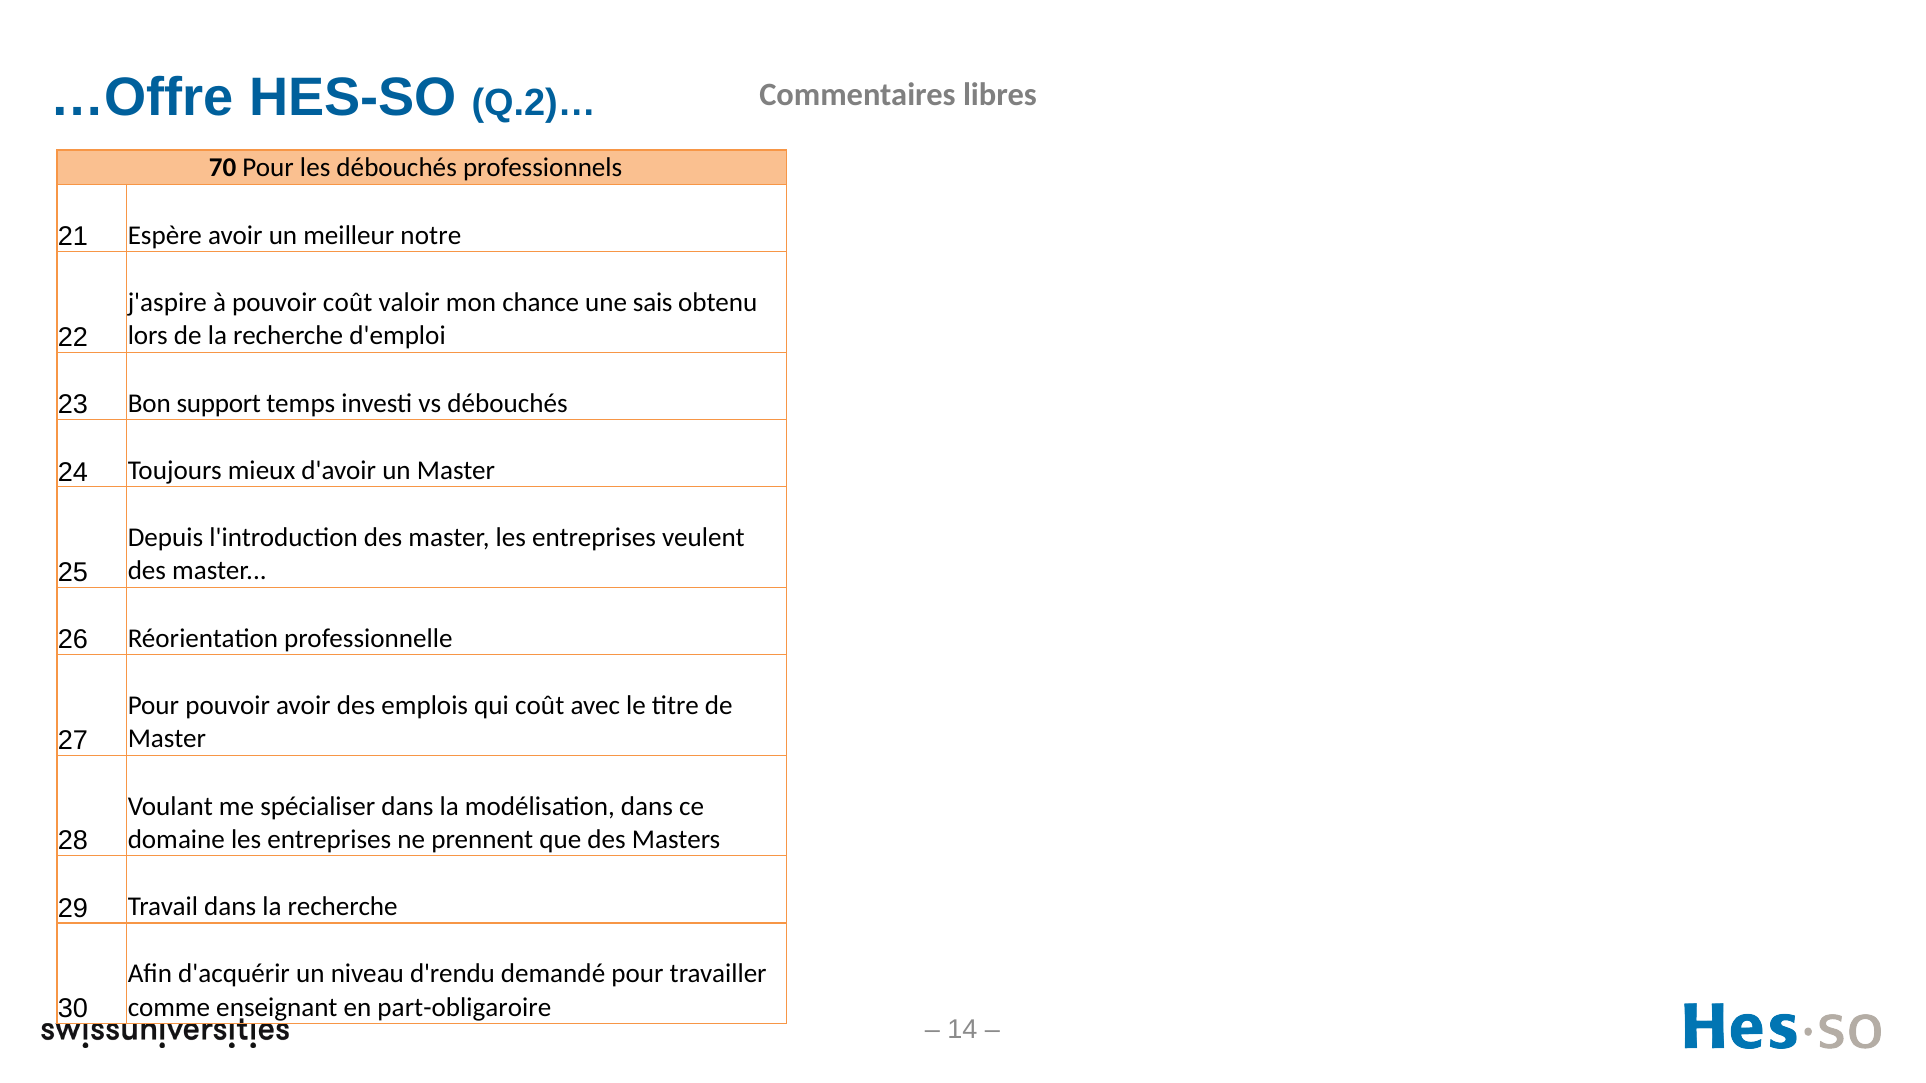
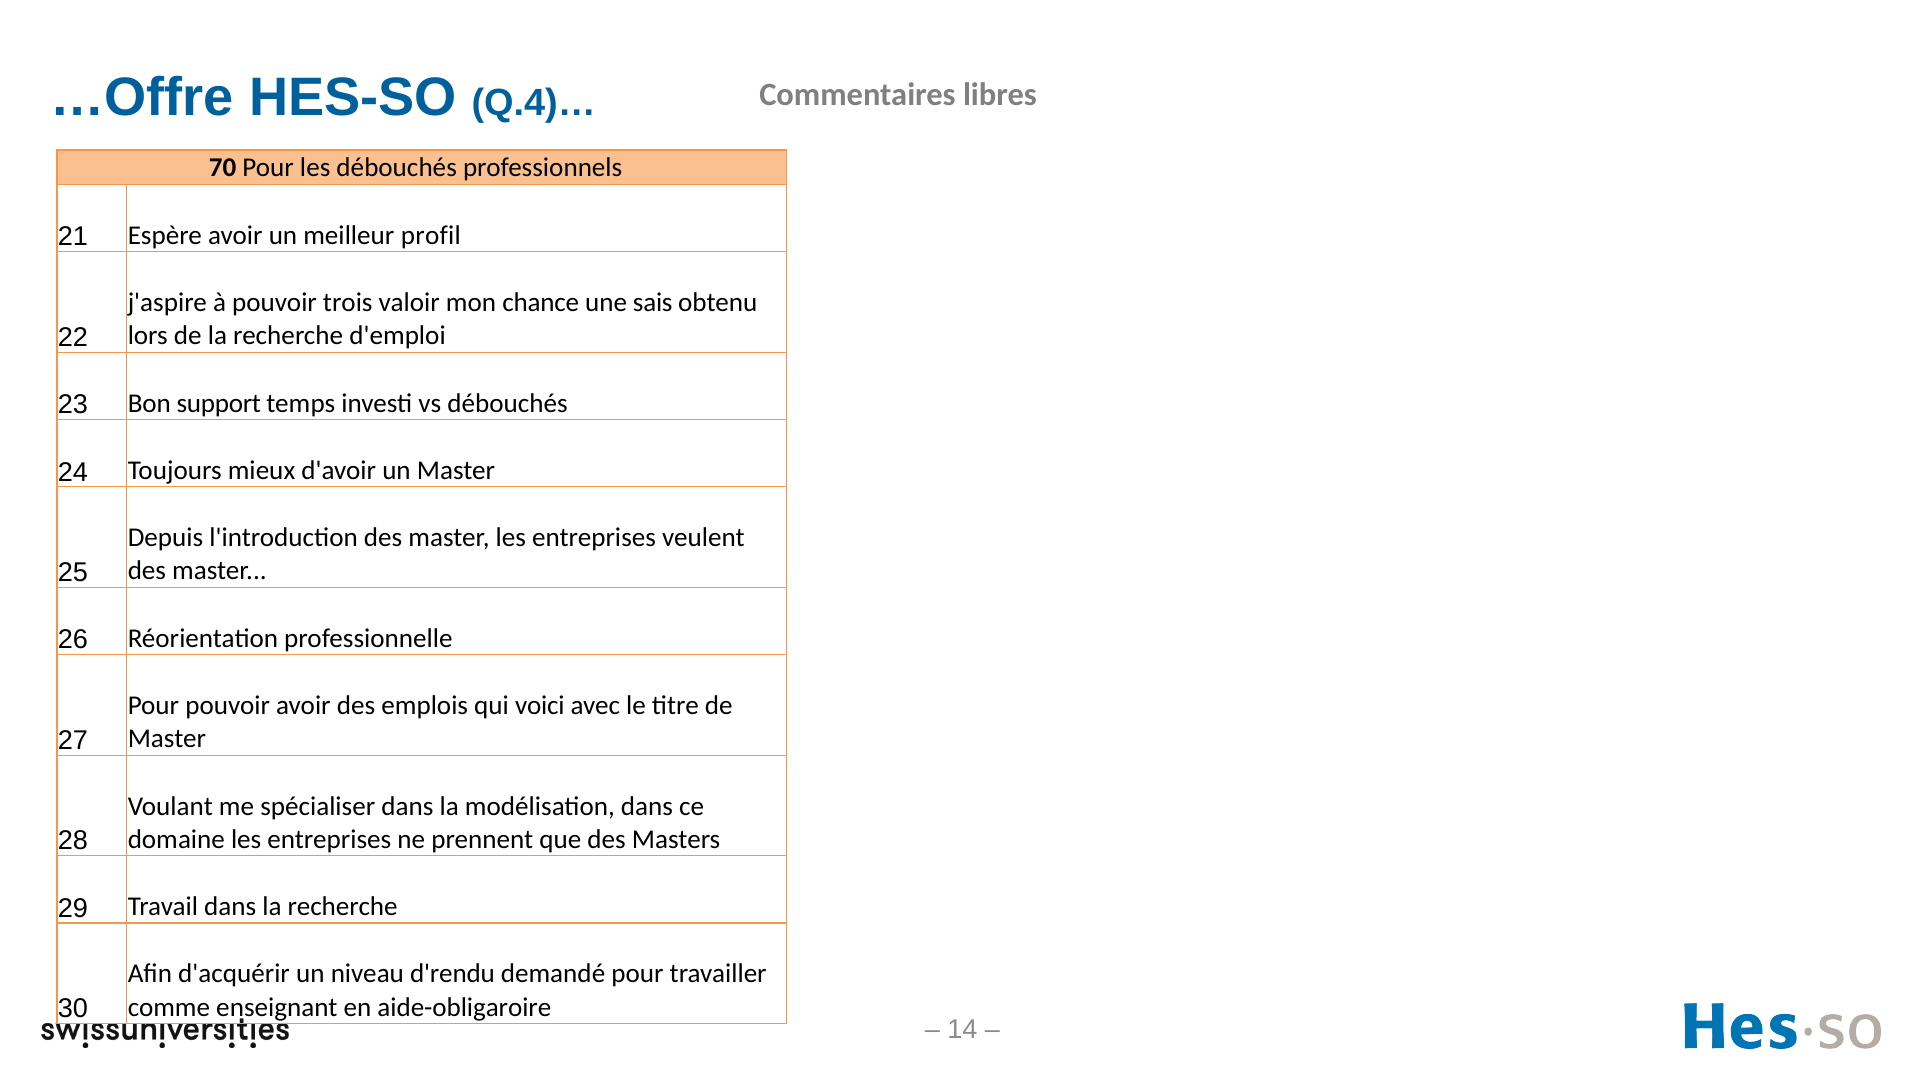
Q.2)…: Q.2)… -> Q.4)…
notre: notre -> profil
pouvoir coût: coût -> trois
qui coût: coût -> voici
part-obligaroire: part-obligaroire -> aide-obligaroire
